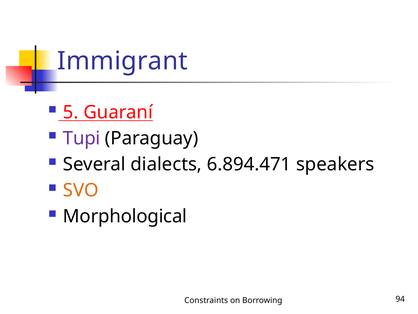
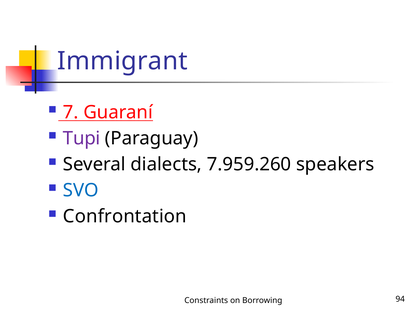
5: 5 -> 7
6.894.471: 6.894.471 -> 7.959.260
SVO colour: orange -> blue
Morphological: Morphological -> Confrontation
